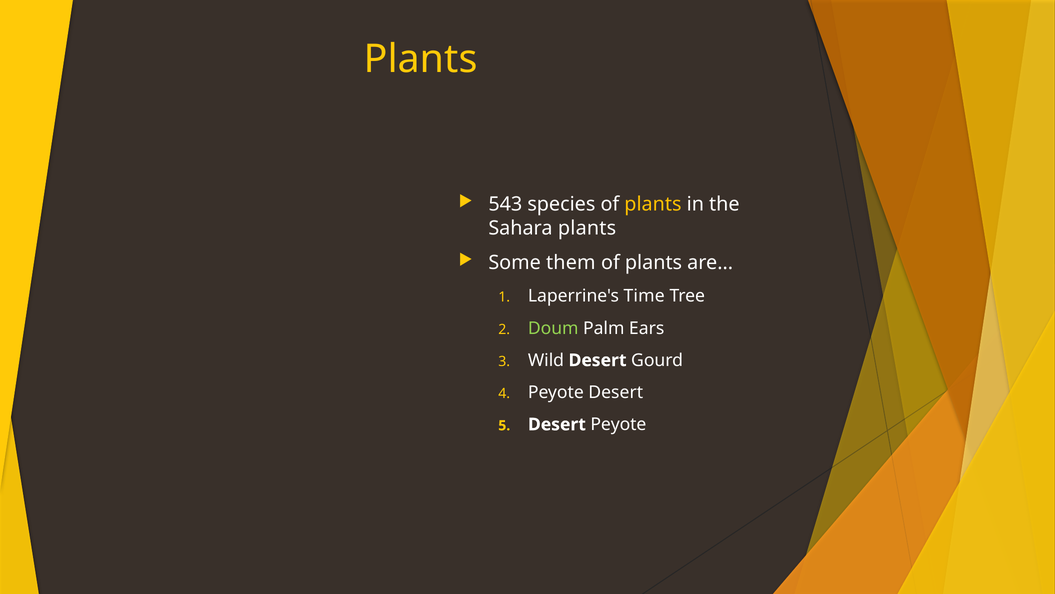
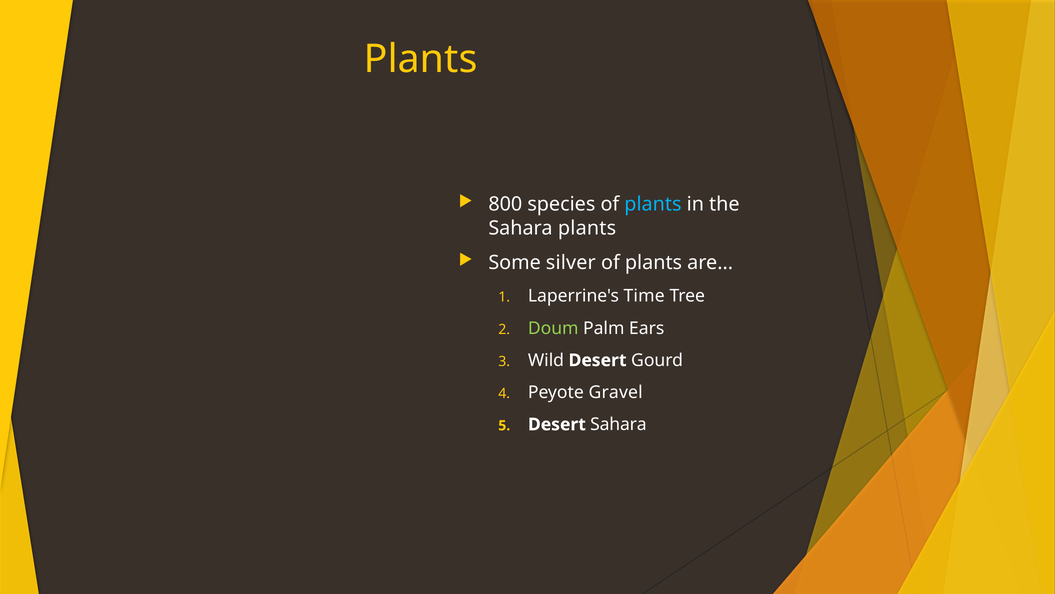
543: 543 -> 800
plants at (653, 204) colour: yellow -> light blue
them: them -> silver
Peyote Desert: Desert -> Gravel
Desert Peyote: Peyote -> Sahara
